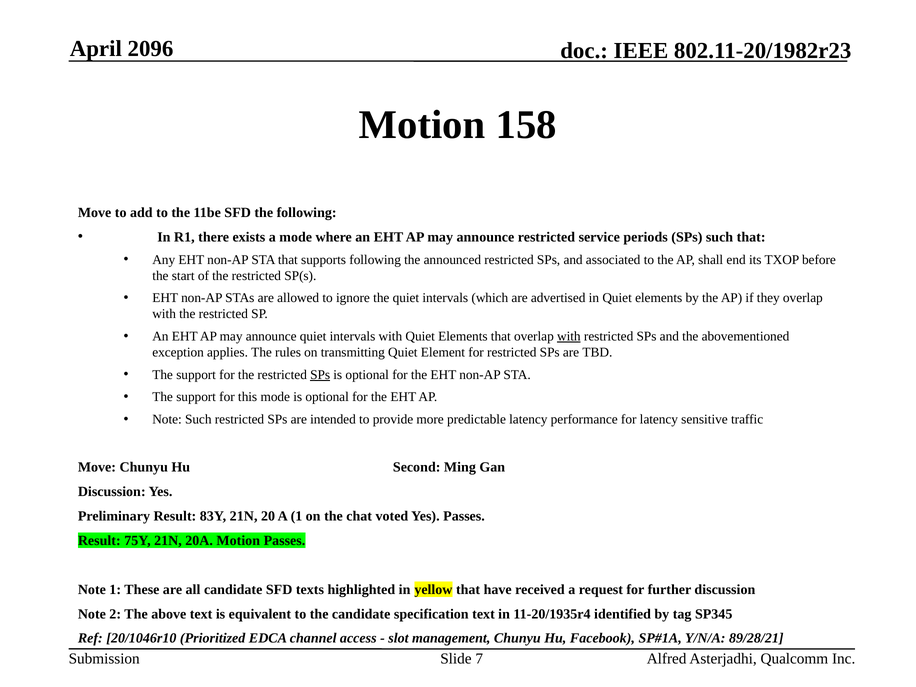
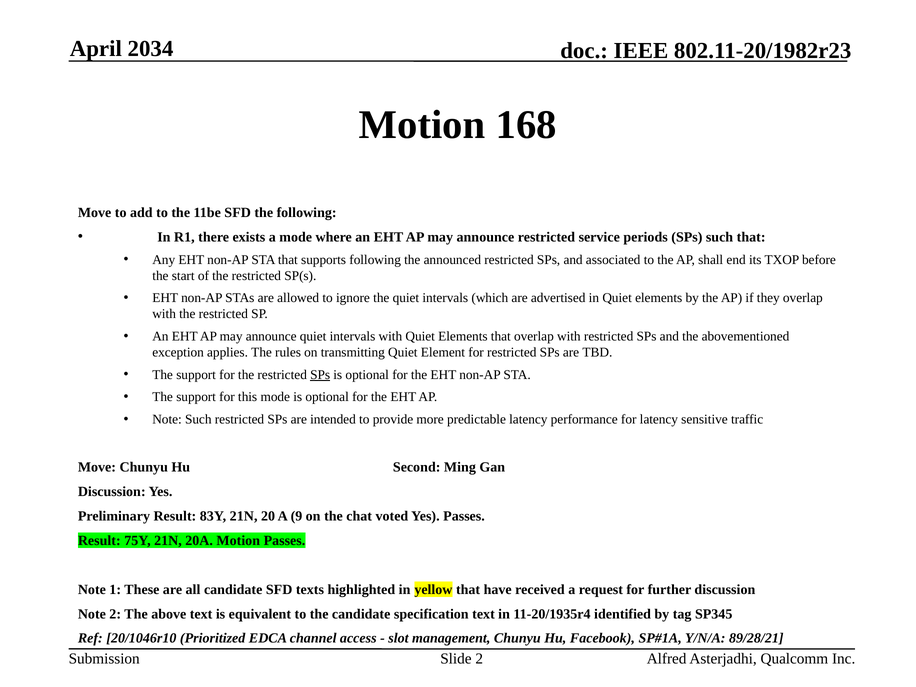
2096: 2096 -> 2034
158: 158 -> 168
with at (569, 336) underline: present -> none
A 1: 1 -> 9
Slide 7: 7 -> 2
